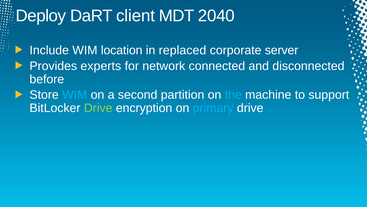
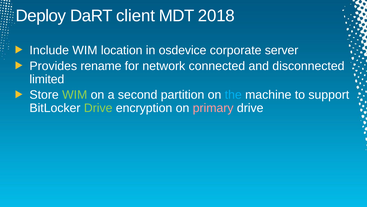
2040: 2040 -> 2018
replaced: replaced -> osdevice
experts: experts -> rename
before: before -> limited
WIM at (75, 95) colour: light blue -> light green
primary colour: light blue -> pink
